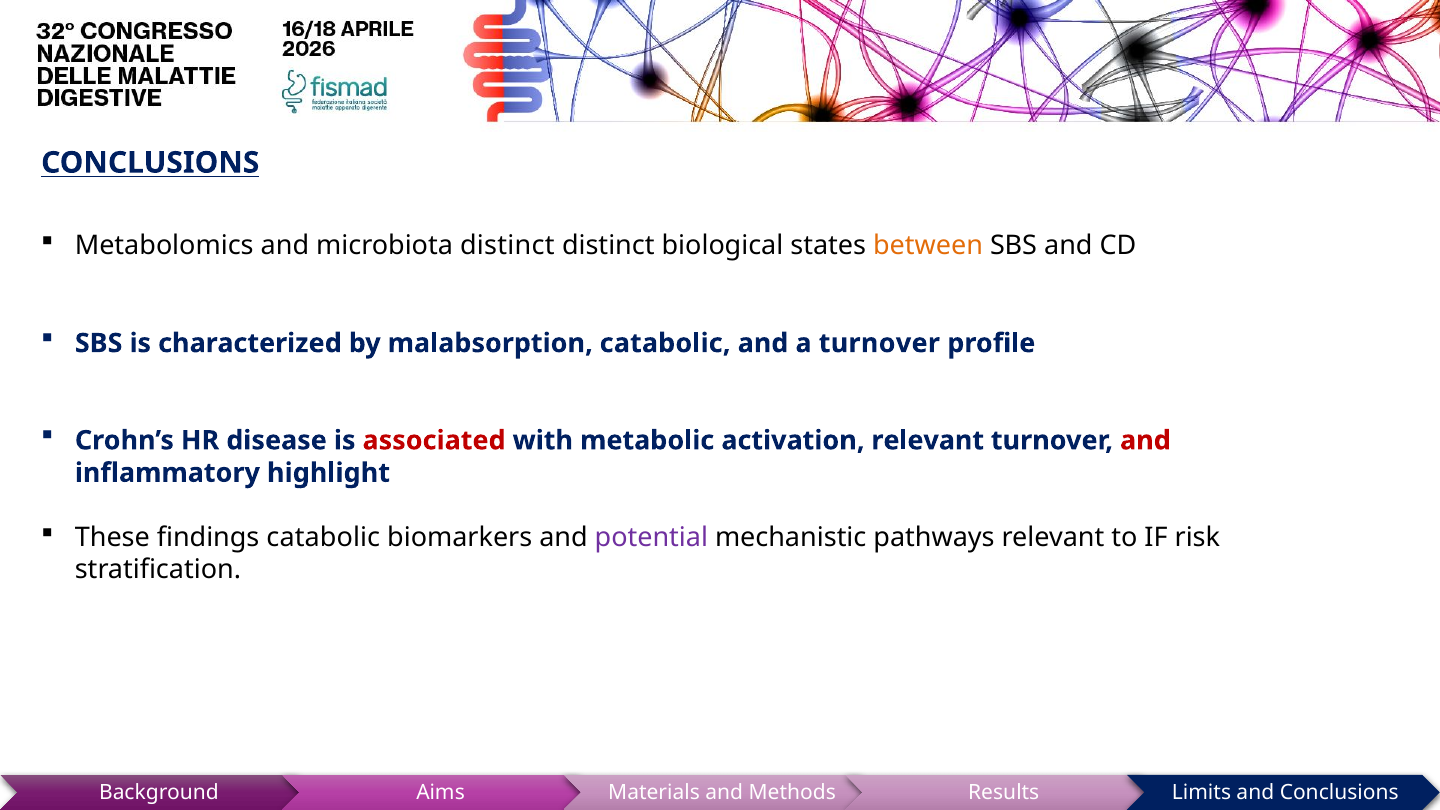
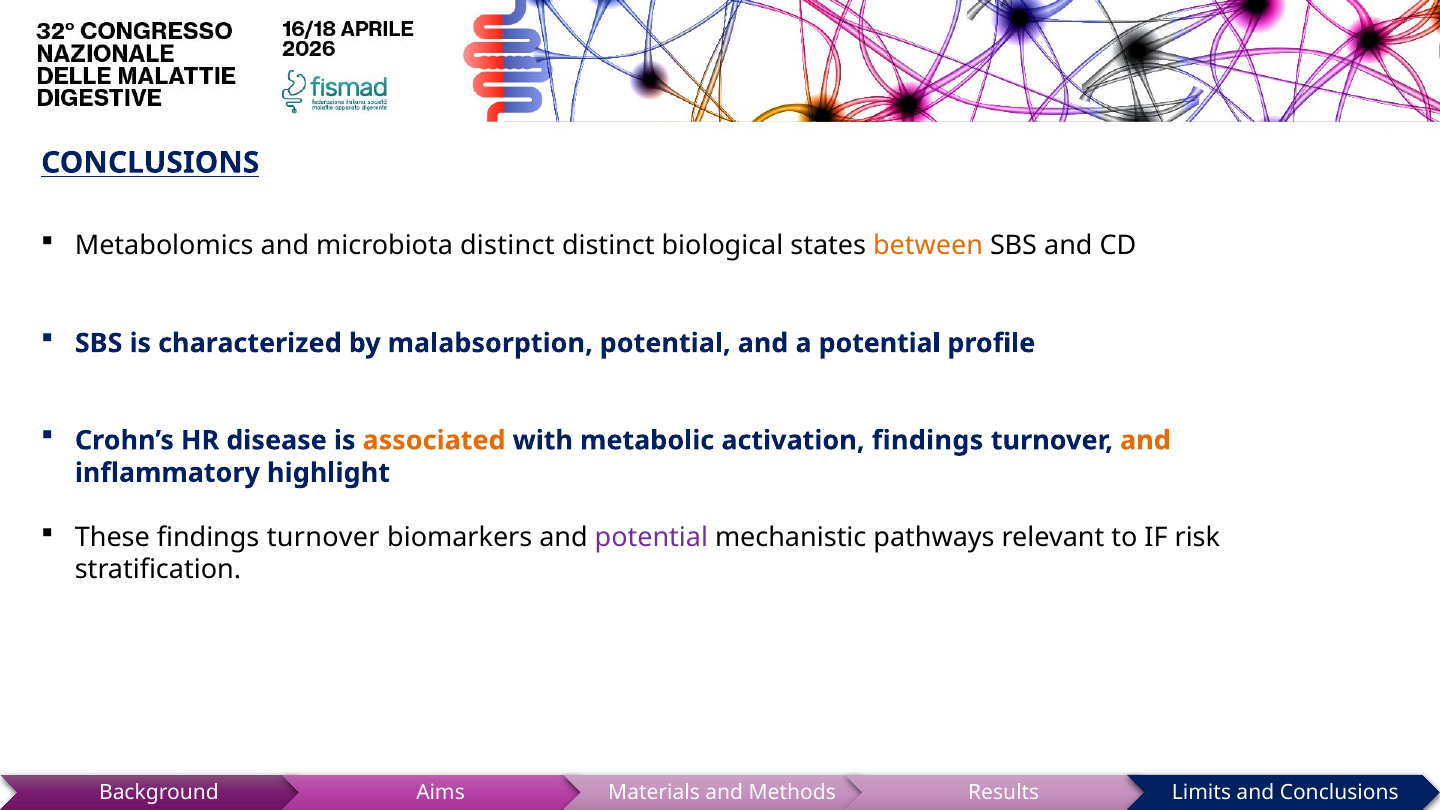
malabsorption catabolic: catabolic -> potential
a turnover: turnover -> potential
associated colour: red -> orange
activation relevant: relevant -> findings
and at (1145, 440) colour: red -> orange
These findings catabolic: catabolic -> turnover
